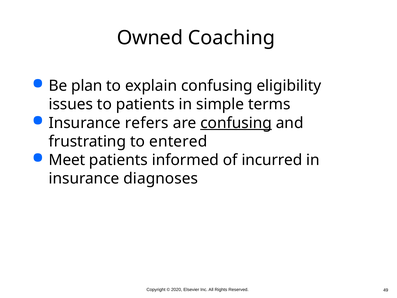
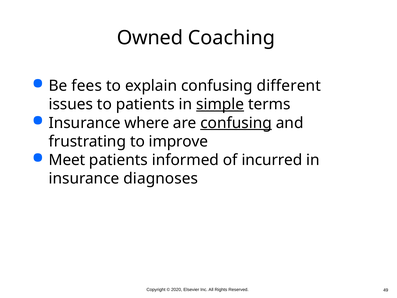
plan: plan -> fees
eligibility: eligibility -> different
simple underline: none -> present
refers: refers -> where
entered: entered -> improve
